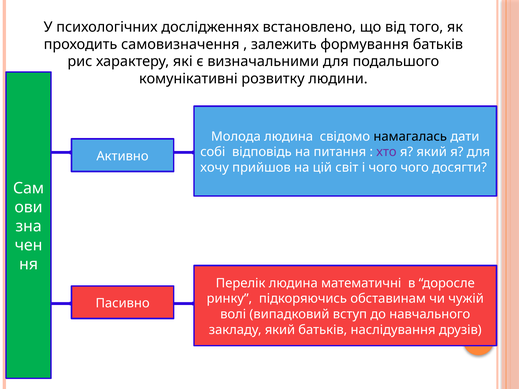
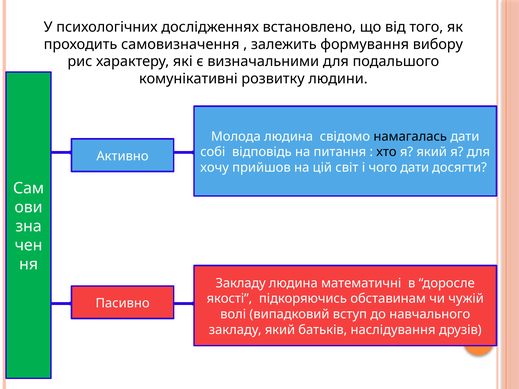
формування батьків: батьків -> вибору
хто colour: purple -> black
чого чого: чого -> дати
Перелік at (241, 283): Перелік -> Закладу
ринку: ринку -> якості
